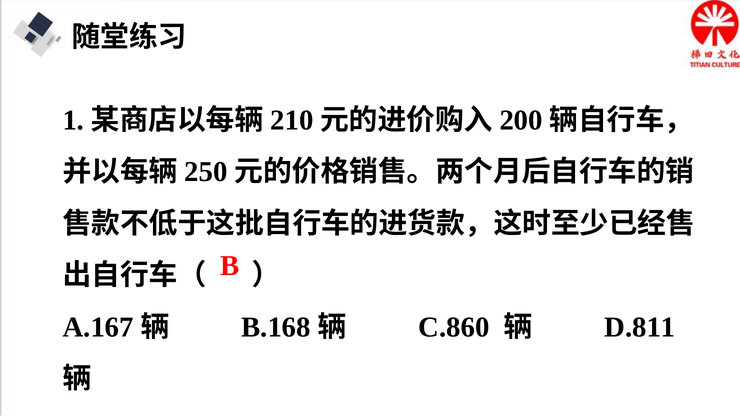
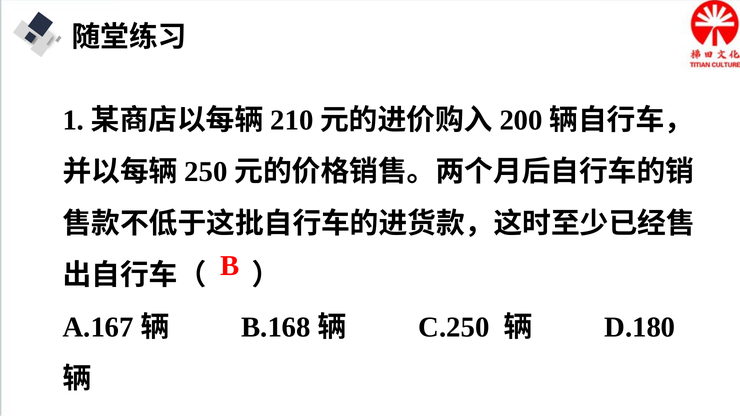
C.860: C.860 -> C.250
D.811: D.811 -> D.180
